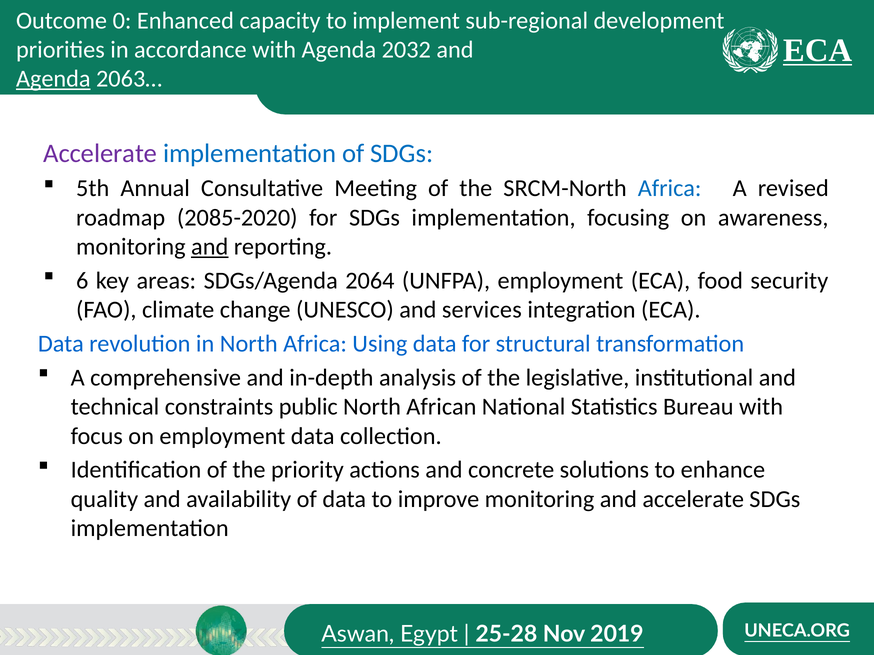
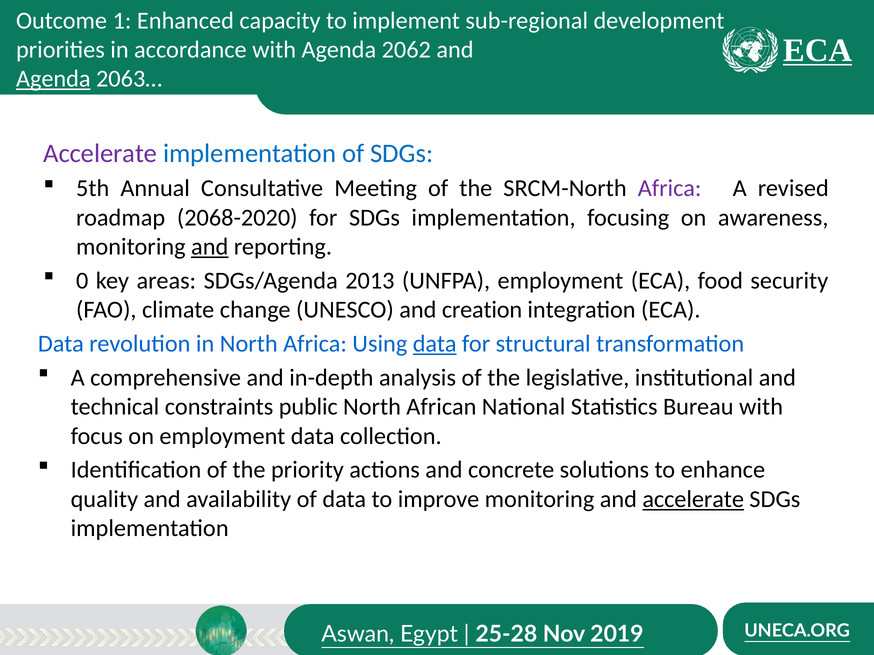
0: 0 -> 1
2032: 2032 -> 2062
Africa at (670, 189) colour: blue -> purple
2085-2020: 2085-2020 -> 2068-2020
6: 6 -> 0
2064: 2064 -> 2013
services: services -> creation
data at (435, 344) underline: none -> present
accelerate at (693, 499) underline: none -> present
